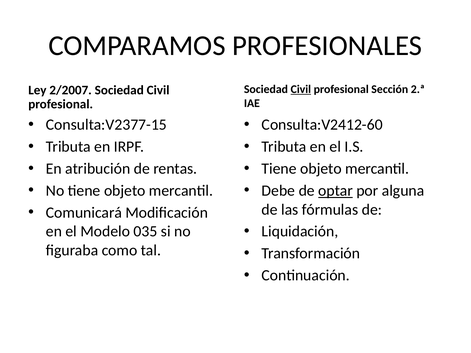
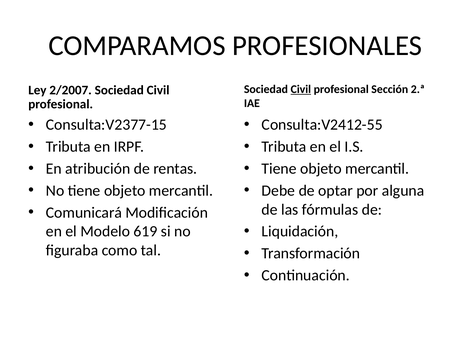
Consulta:V2412-60: Consulta:V2412-60 -> Consulta:V2412-55
optar underline: present -> none
035: 035 -> 619
